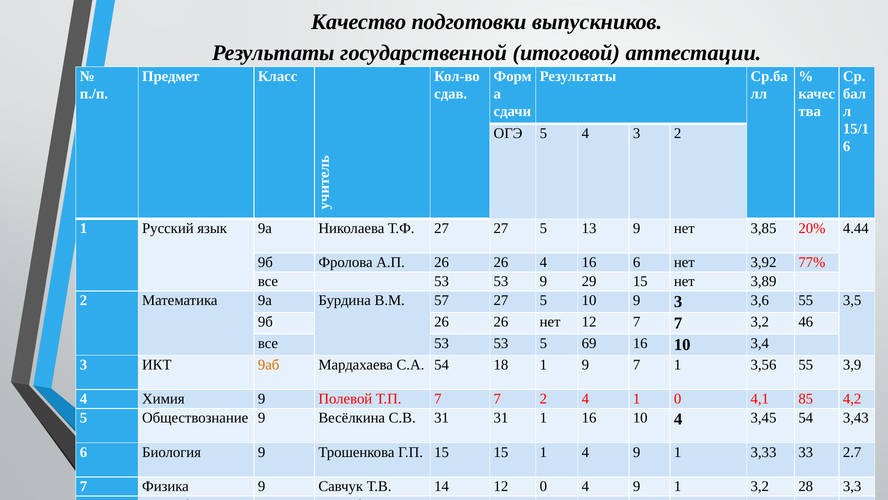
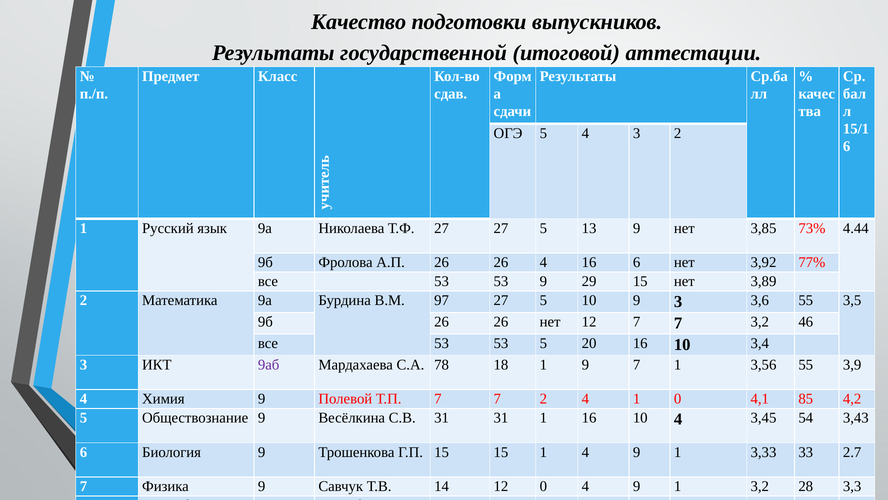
20%: 20% -> 73%
57: 57 -> 97
5 69: 69 -> 20
9аб colour: orange -> purple
С.А 54: 54 -> 78
